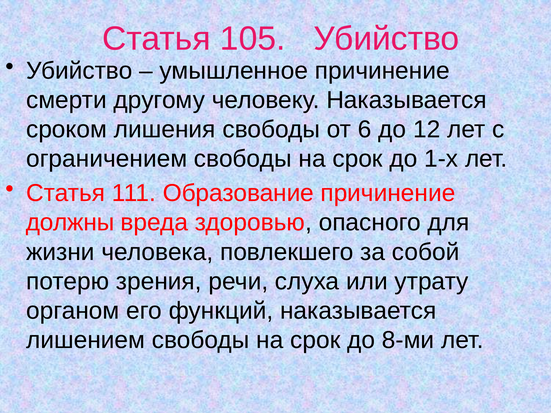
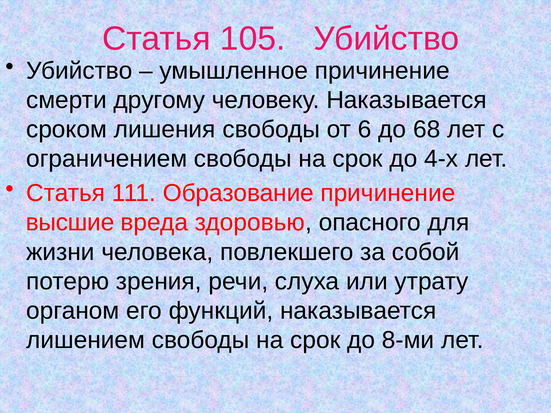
12: 12 -> 68
1-х: 1-х -> 4-х
должны: должны -> высшие
